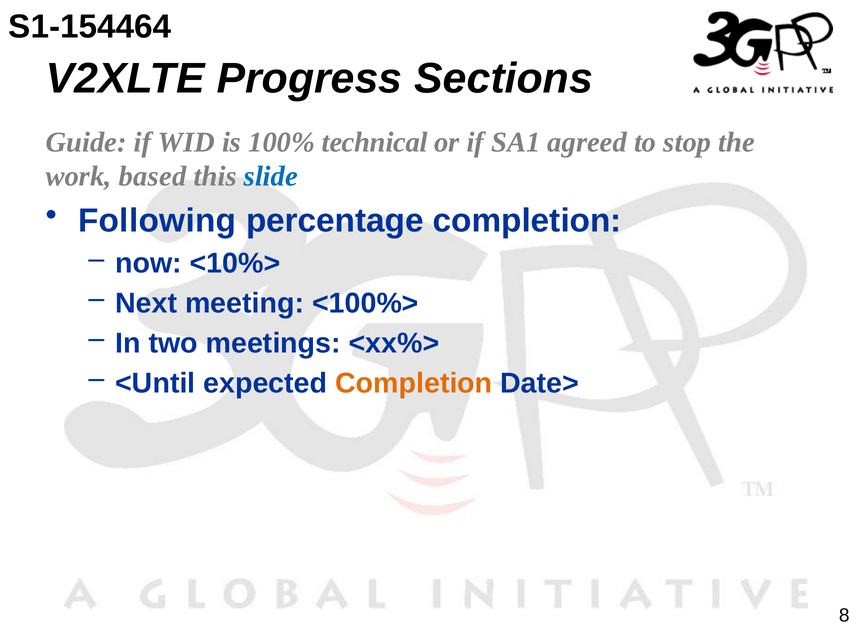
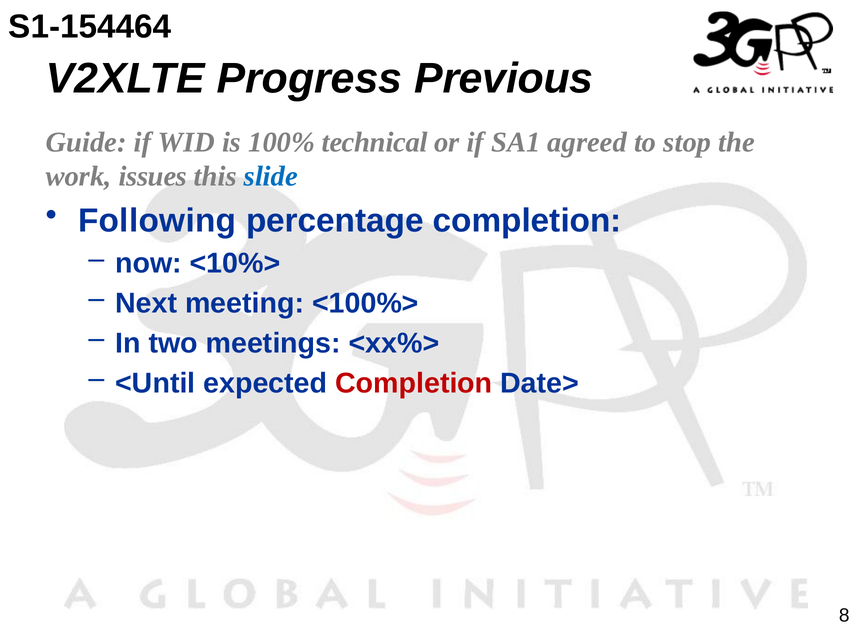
Sections: Sections -> Previous
based: based -> issues
Completion at (414, 384) colour: orange -> red
